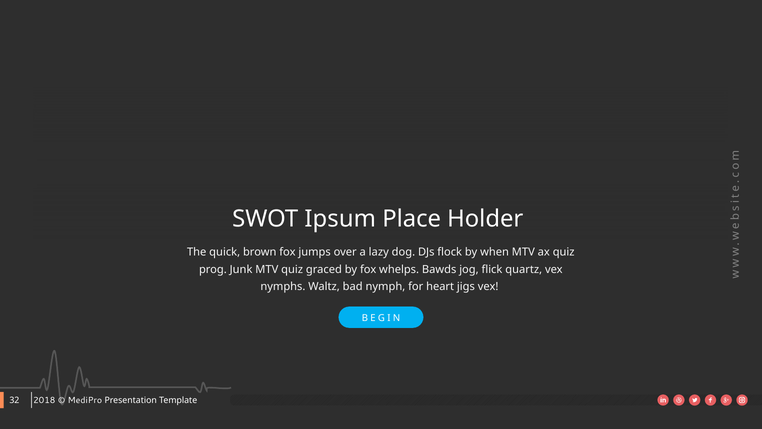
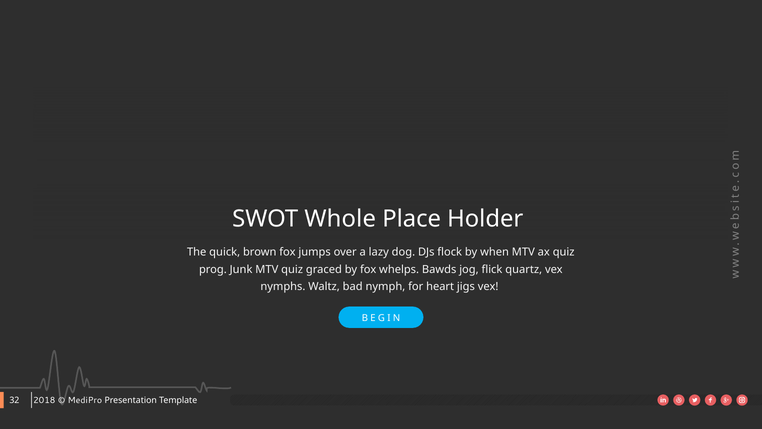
Ipsum: Ipsum -> Whole
